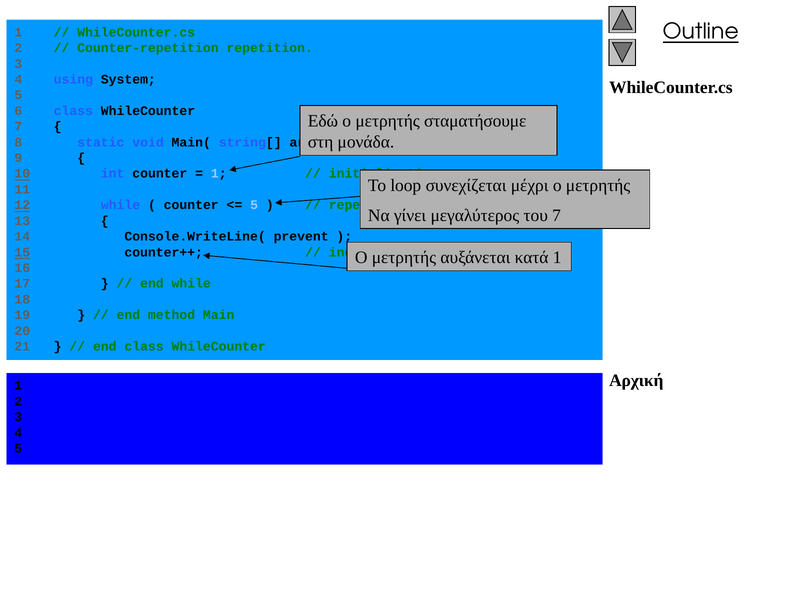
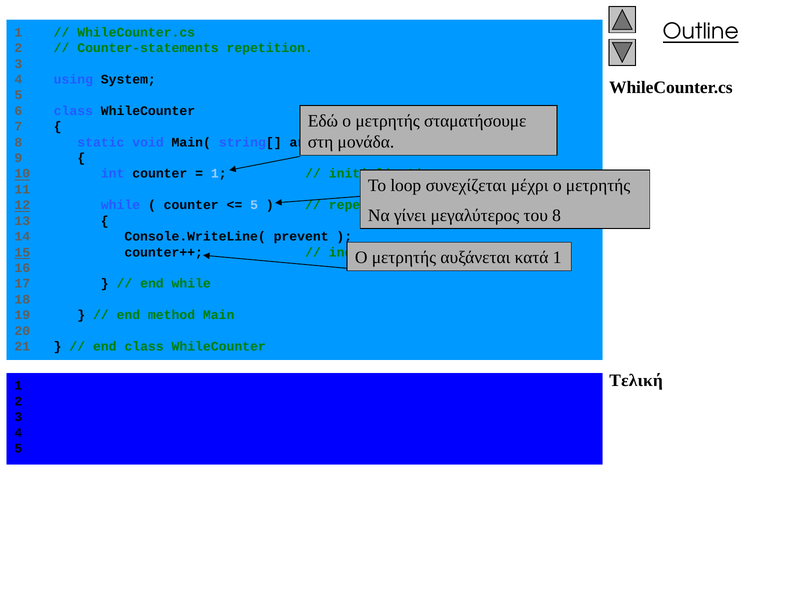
Counter-repetition: Counter-repetition -> Counter-statements
του 7: 7 -> 8
Αρχική: Αρχική -> Τελική
